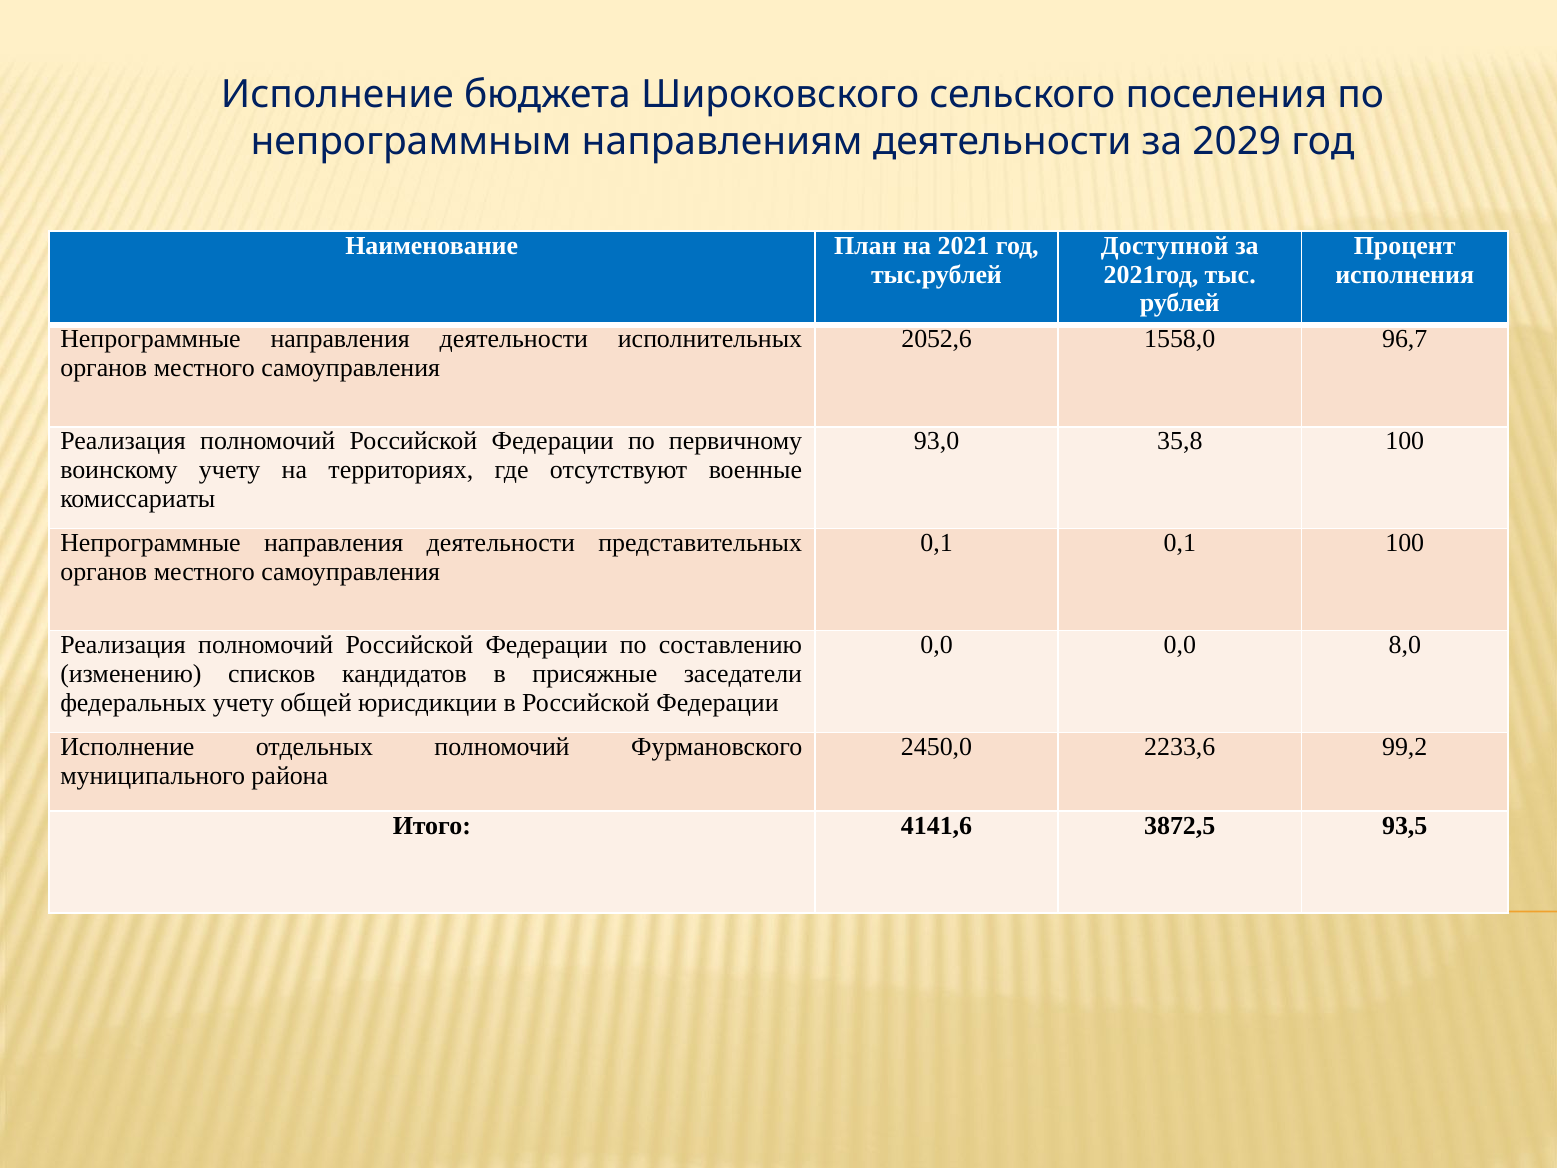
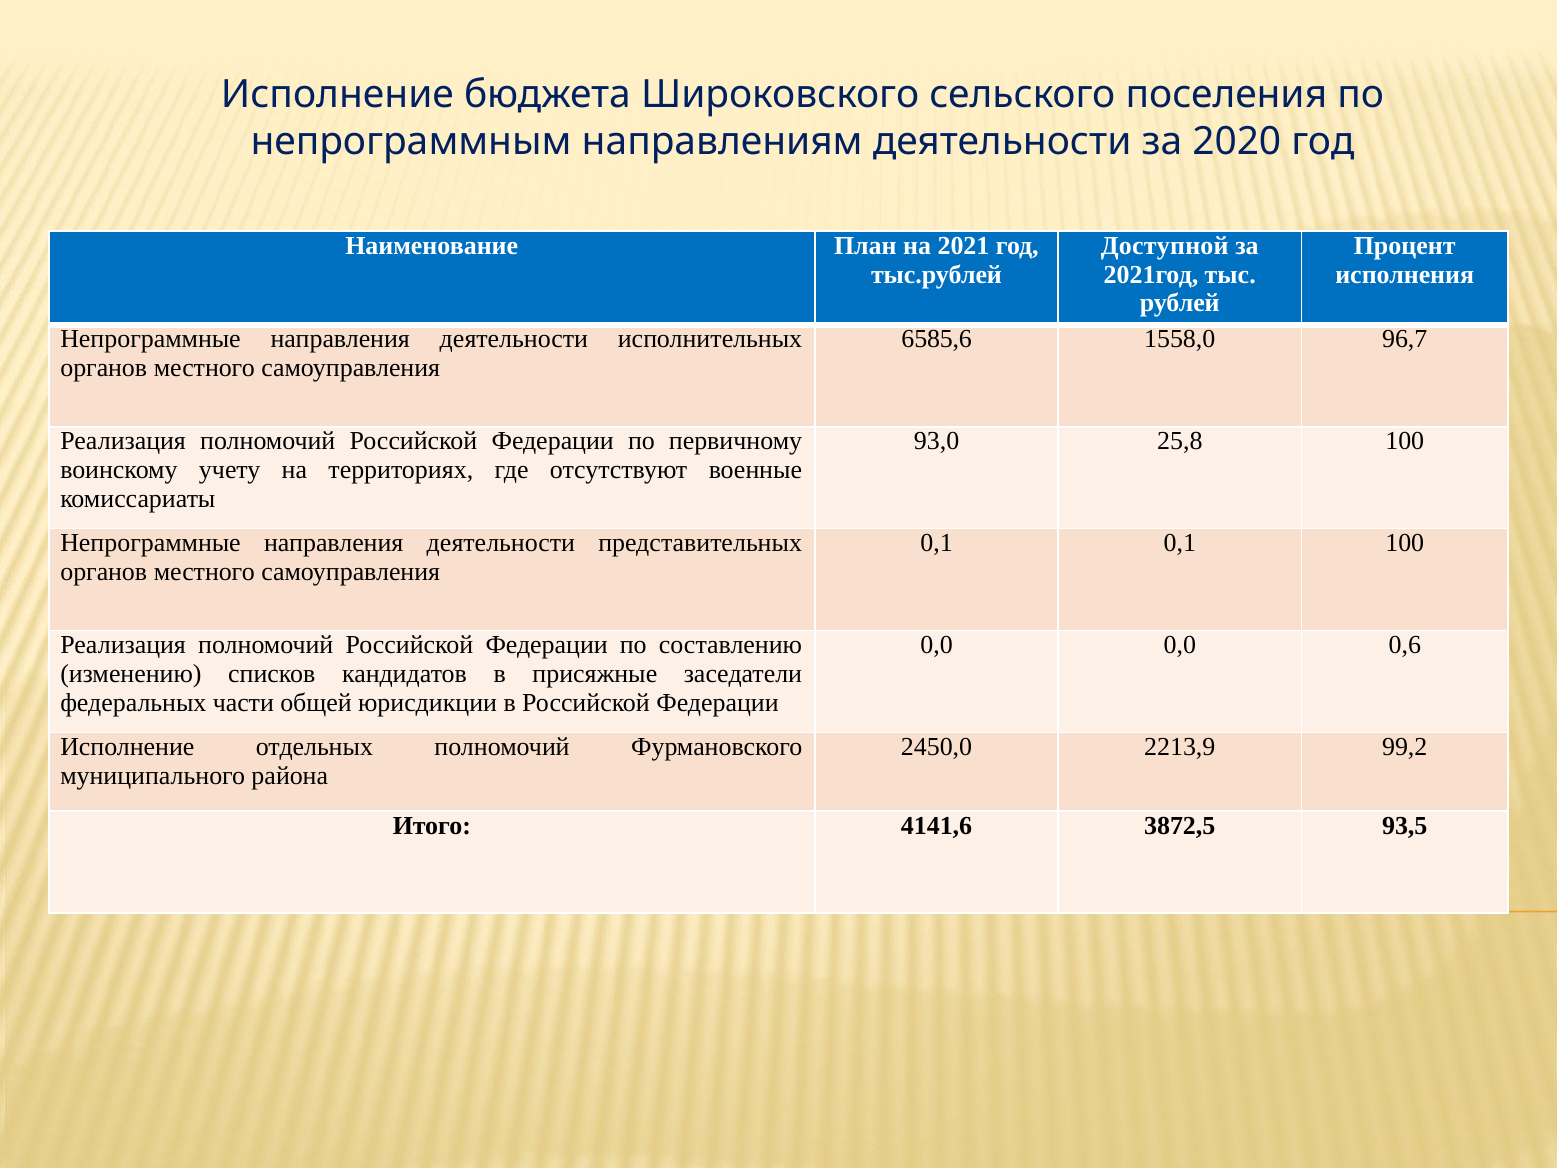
2029: 2029 -> 2020
2052,6: 2052,6 -> 6585,6
35,8: 35,8 -> 25,8
8,0: 8,0 -> 0,6
федеральных учету: учету -> части
2233,6: 2233,6 -> 2213,9
